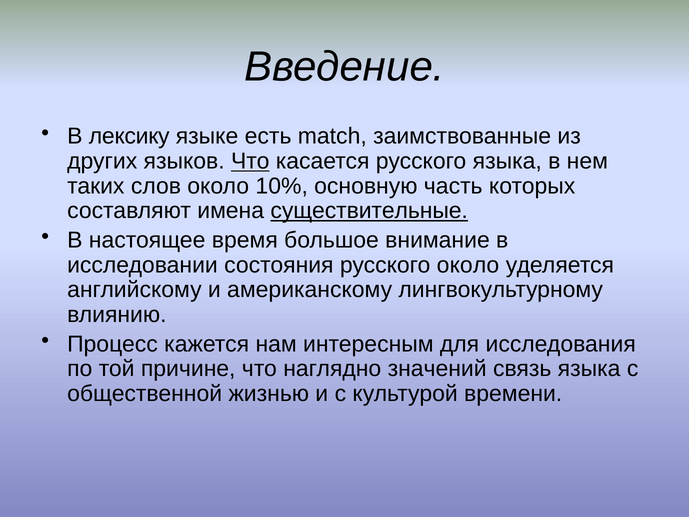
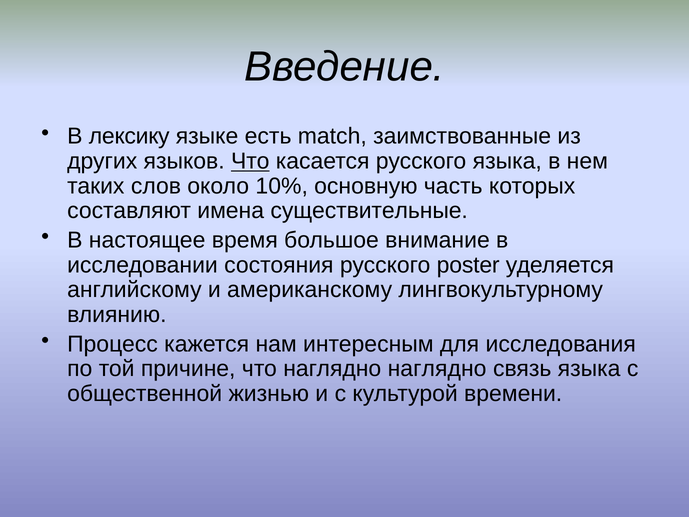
существительные underline: present -> none
русского около: около -> poster
наглядно значений: значений -> наглядно
